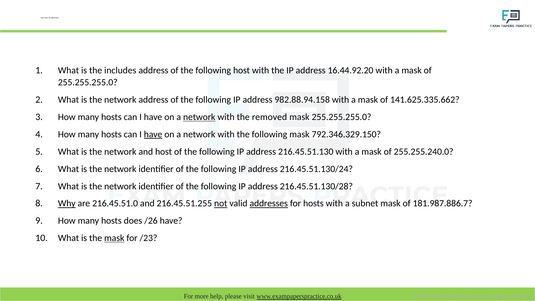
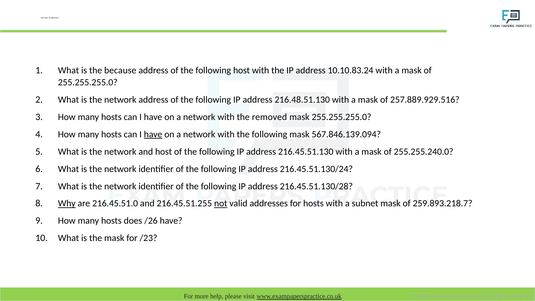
includes: includes -> because
16.44.92.20: 16.44.92.20 -> 10.10.83.24
982.88.94.158: 982.88.94.158 -> 216.48.51.130
141.625.335.662: 141.625.335.662 -> 257.889.929.516
network at (199, 117) underline: present -> none
792.346.329.150: 792.346.329.150 -> 567.846.139.094
addresses at (269, 203) underline: present -> none
181.987.886.7: 181.987.886.7 -> 259.893.218.7
mask at (114, 238) underline: present -> none
